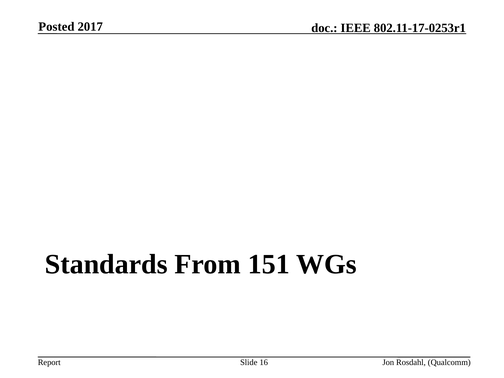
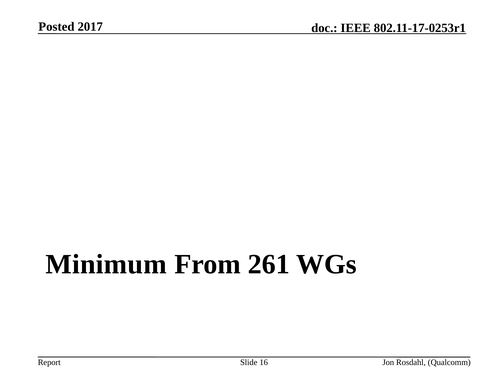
Standards: Standards -> Minimum
151: 151 -> 261
